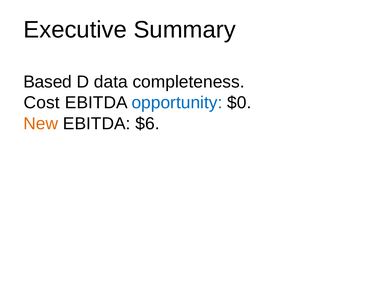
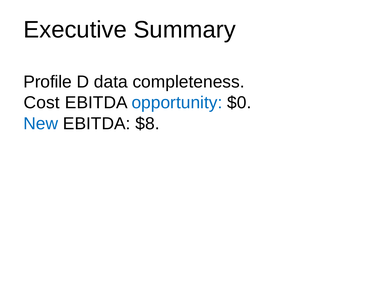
Based: Based -> Profile
New colour: orange -> blue
$6: $6 -> $8
